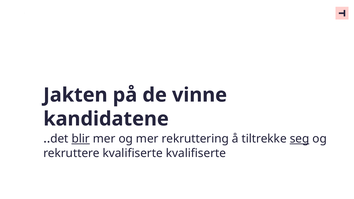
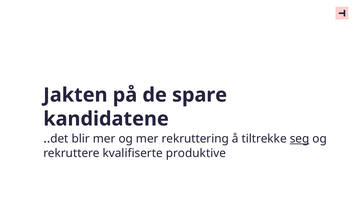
vinne: vinne -> spare
blir underline: present -> none
kvalifiserte kvalifiserte: kvalifiserte -> produktive
